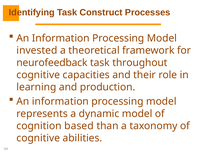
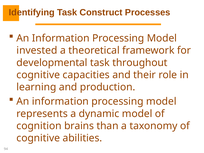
neurofeedback: neurofeedback -> developmental
based: based -> brains
